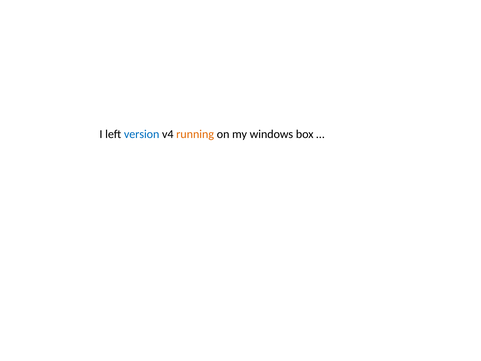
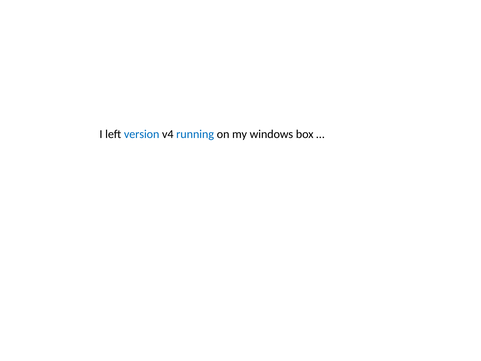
running colour: orange -> blue
